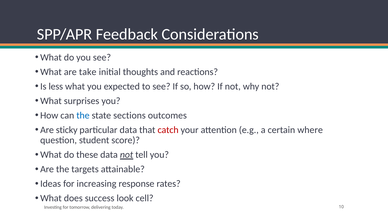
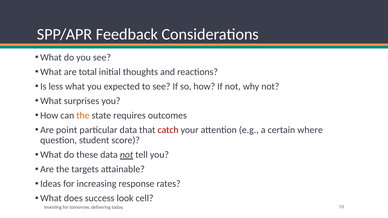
take: take -> total
the at (83, 115) colour: blue -> orange
sections: sections -> requires
sticky: sticky -> point
